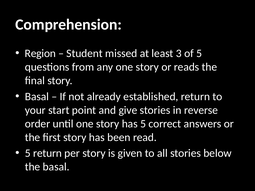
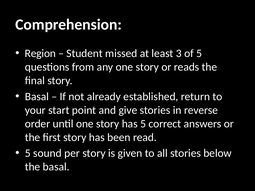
5 return: return -> sound
